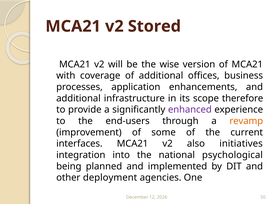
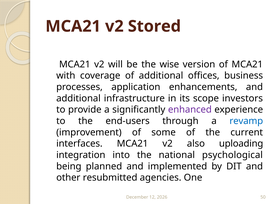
therefore: therefore -> investors
revamp colour: orange -> blue
initiatives: initiatives -> uploading
deployment: deployment -> resubmitted
